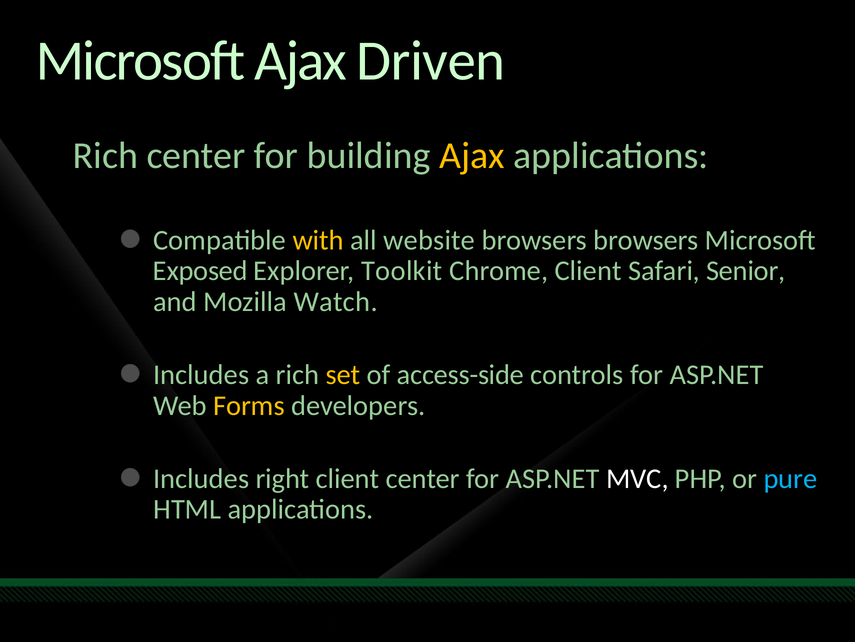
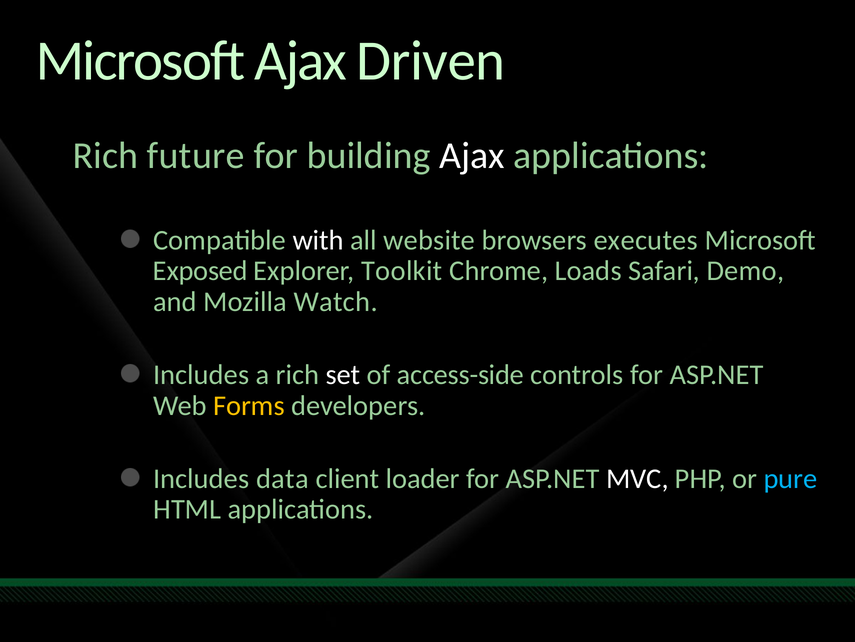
Rich center: center -> future
Ajax at (472, 156) colour: yellow -> white
with colour: yellow -> white
browsers browsers: browsers -> executes
Chrome Client: Client -> Loads
Senior: Senior -> Demo
set colour: yellow -> white
right: right -> data
client center: center -> loader
